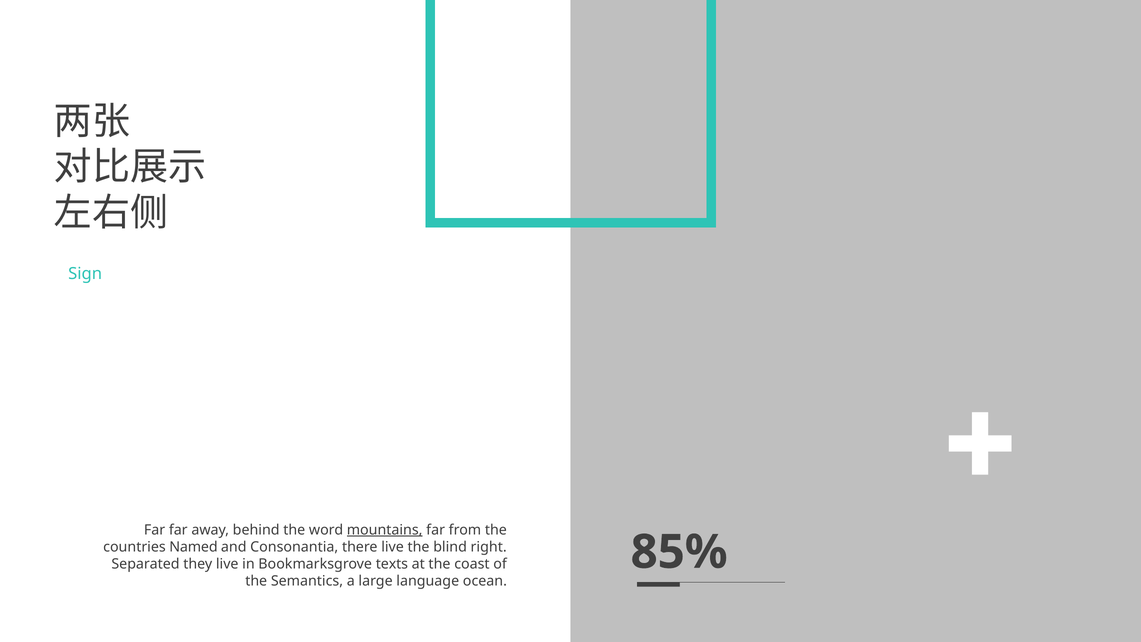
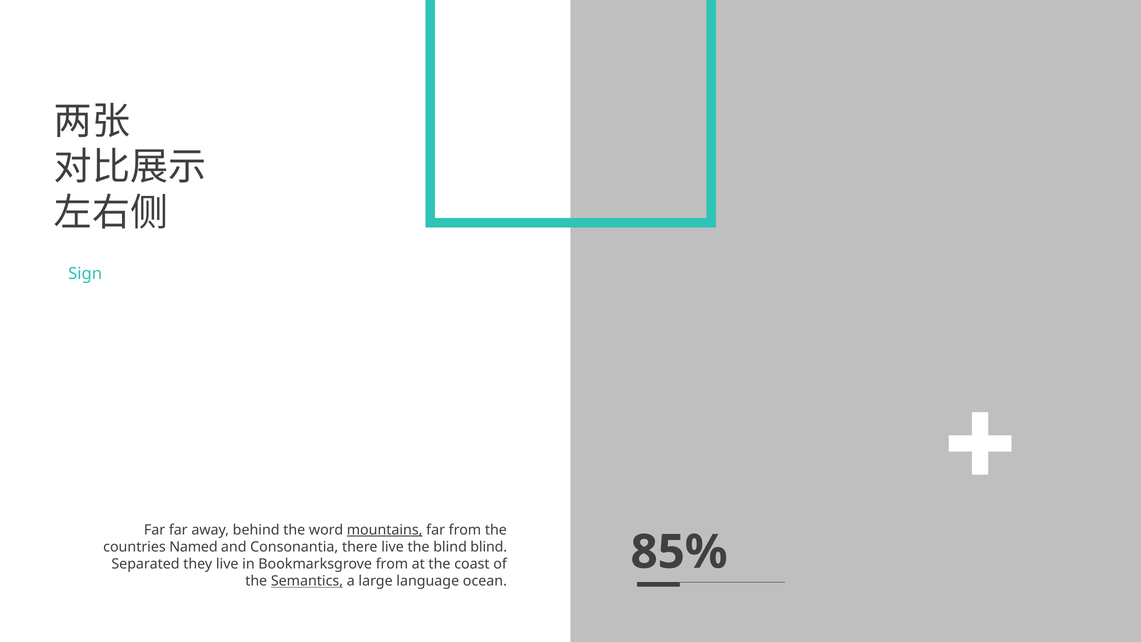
blind right: right -> blind
Bookmarksgrove texts: texts -> from
Semantics underline: none -> present
